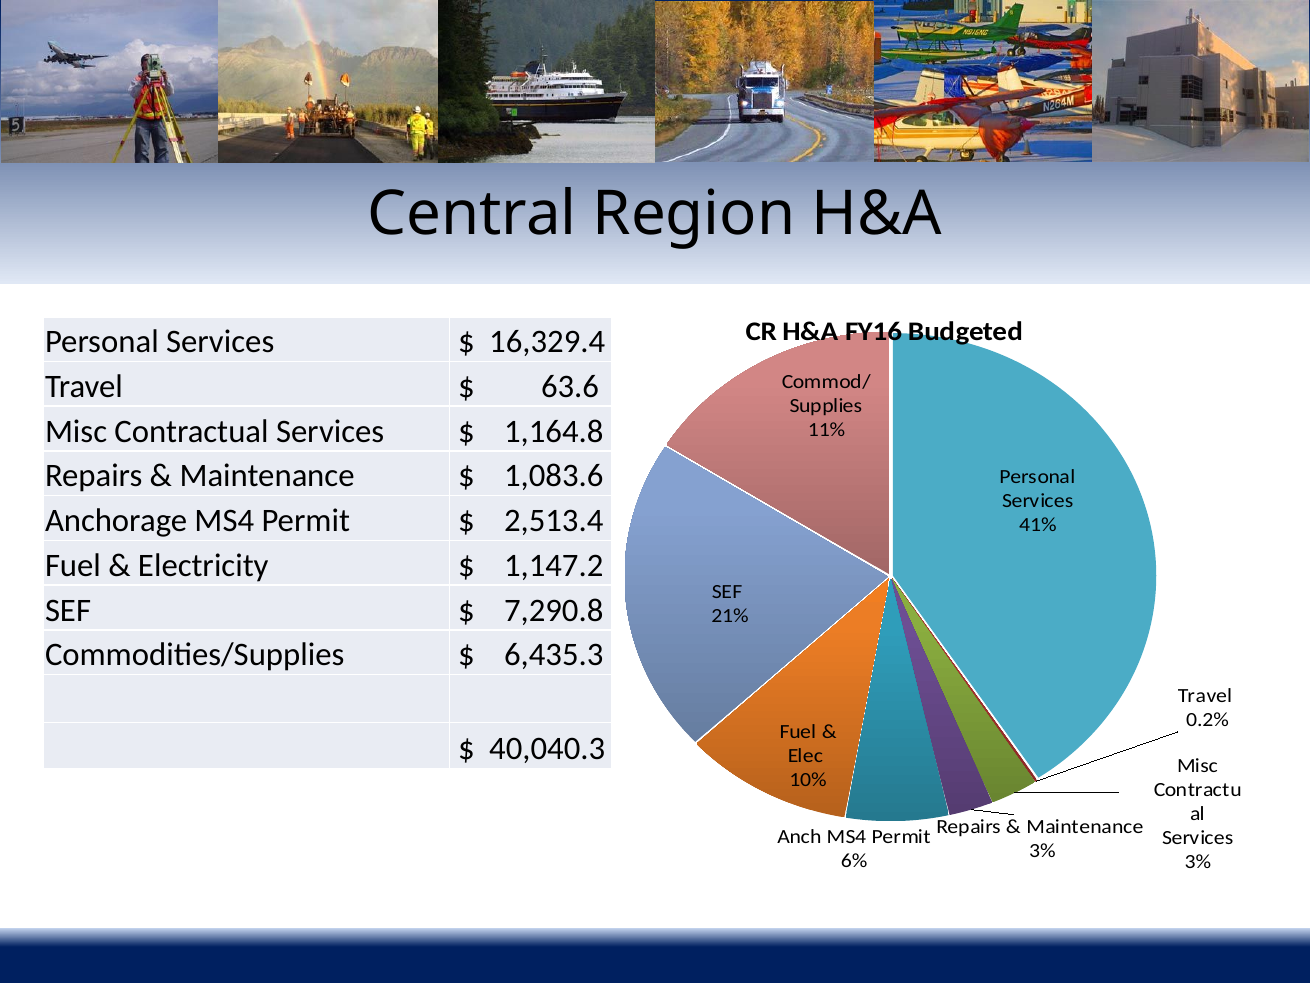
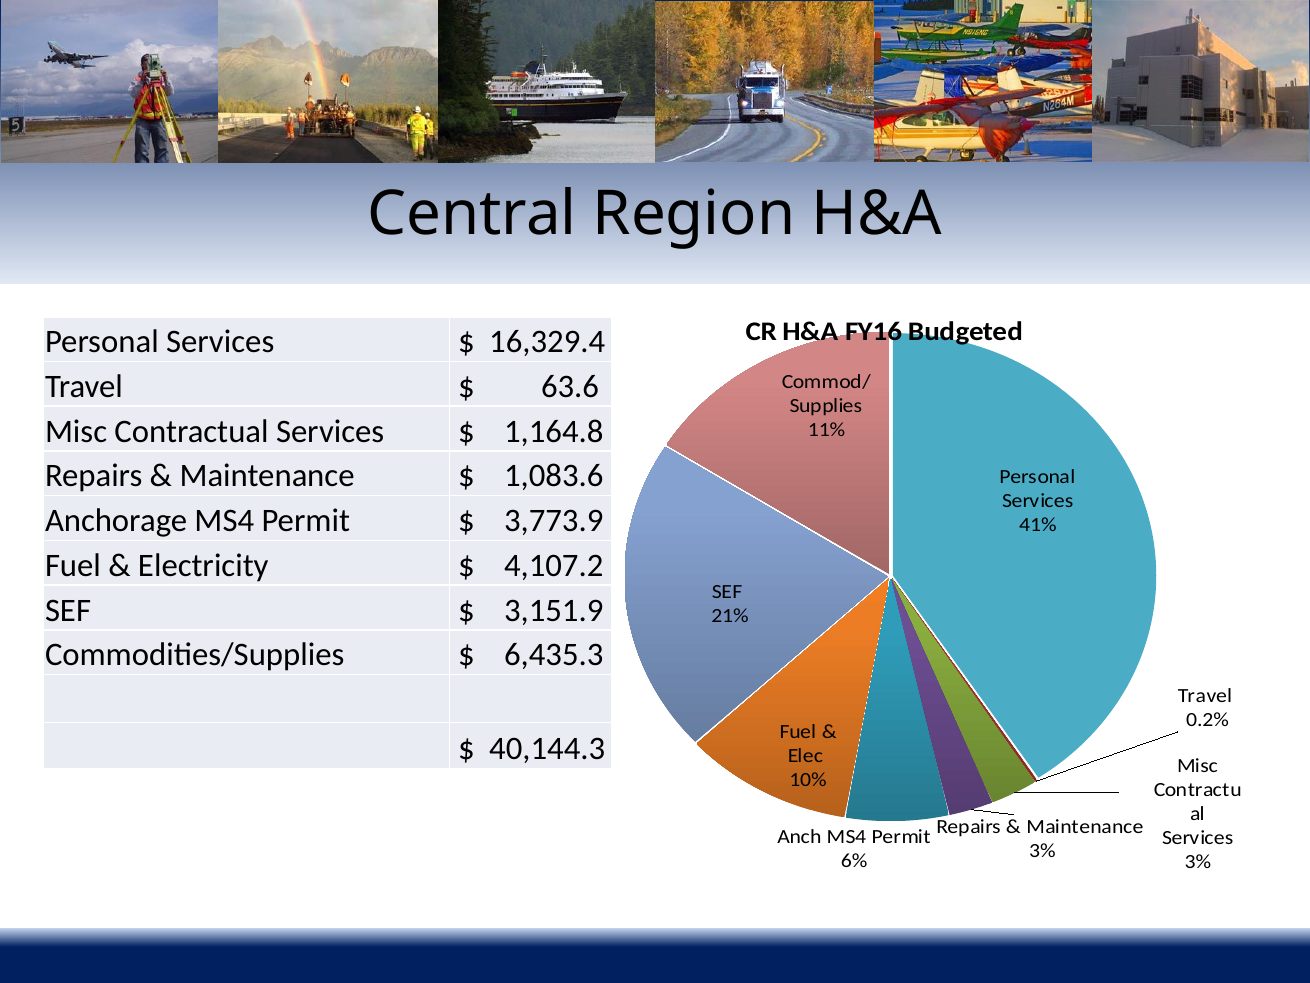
2,513.4: 2,513.4 -> 3,773.9
1,147.2: 1,147.2 -> 4,107.2
7,290.8: 7,290.8 -> 3,151.9
40,040.3: 40,040.3 -> 40,144.3
